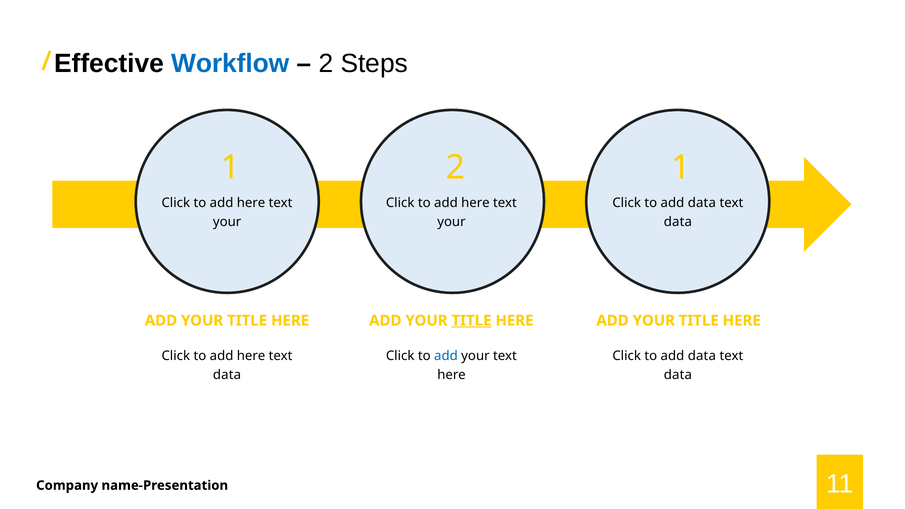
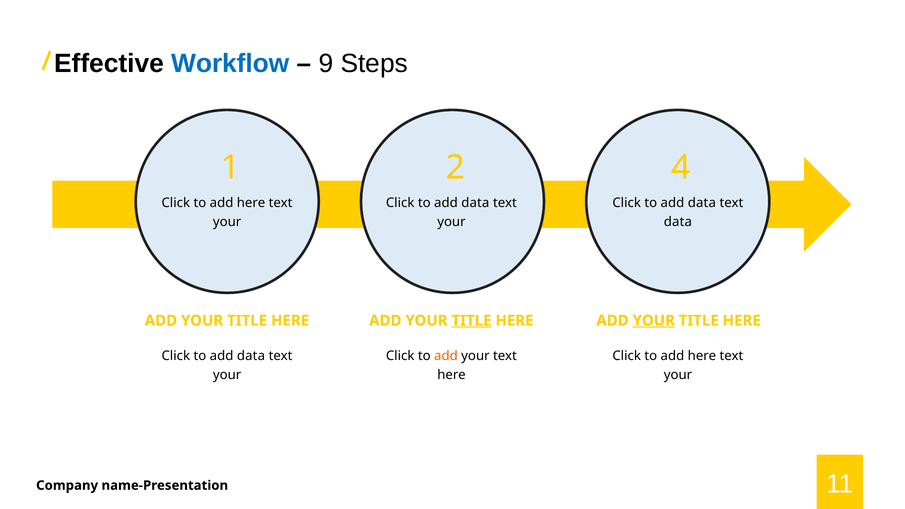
2 at (326, 63): 2 -> 9
2 1: 1 -> 4
here at (475, 203): here -> data
YOUR at (654, 321) underline: none -> present
here at (251, 356): here -> data
add at (446, 356) colour: blue -> orange
data at (702, 356): data -> here
data at (227, 375): data -> your
data at (678, 375): data -> your
